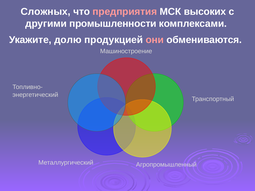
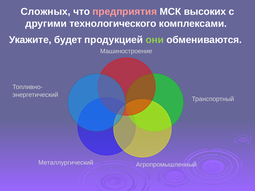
промышленности: промышленности -> технологического
долю: долю -> будет
они colour: pink -> light green
